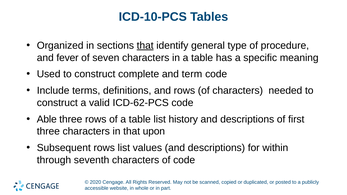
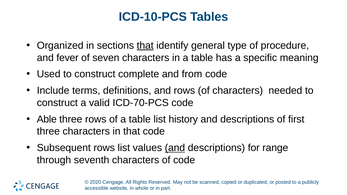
term: term -> from
ICD-62-PCS: ICD-62-PCS -> ICD-70-PCS
that upon: upon -> code
and at (175, 148) underline: none -> present
within: within -> range
